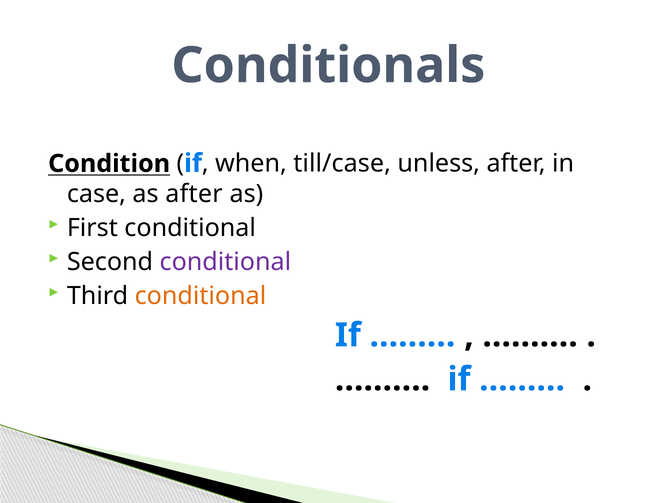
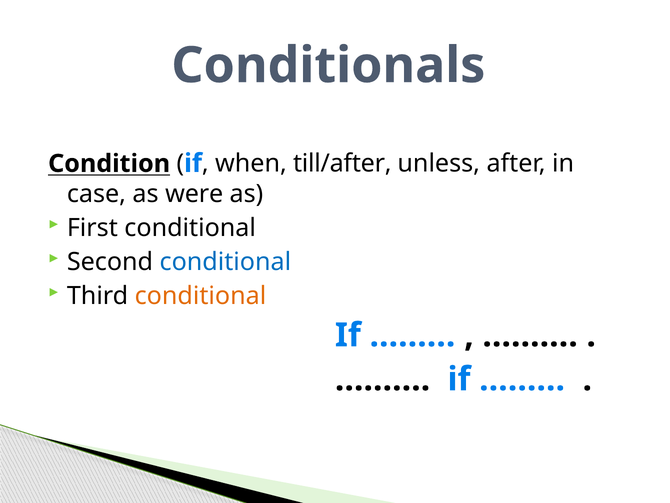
till/case: till/case -> till/after
as after: after -> were
conditional at (225, 262) colour: purple -> blue
